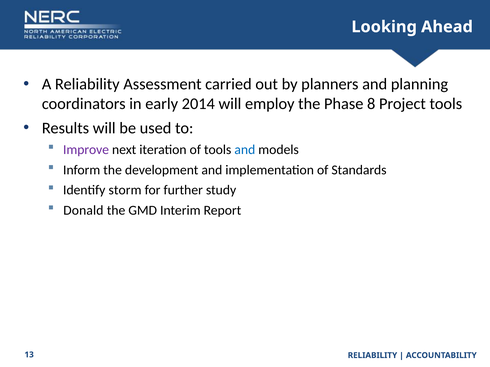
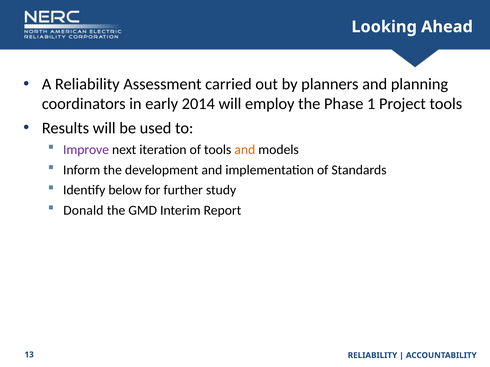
8: 8 -> 1
and at (245, 150) colour: blue -> orange
storm: storm -> below
